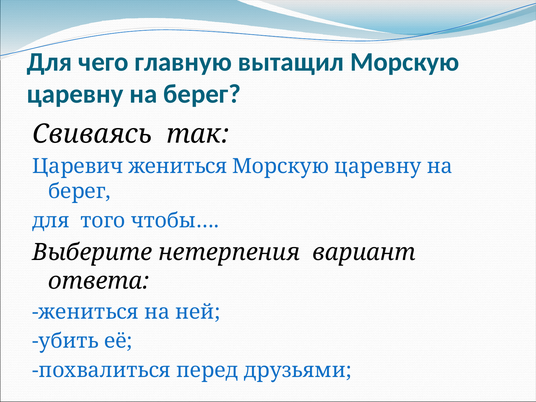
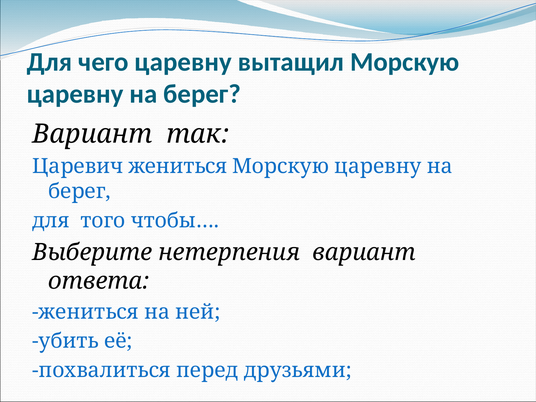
чего главную: главную -> царевну
Свиваясь at (92, 134): Свиваясь -> Вариант
